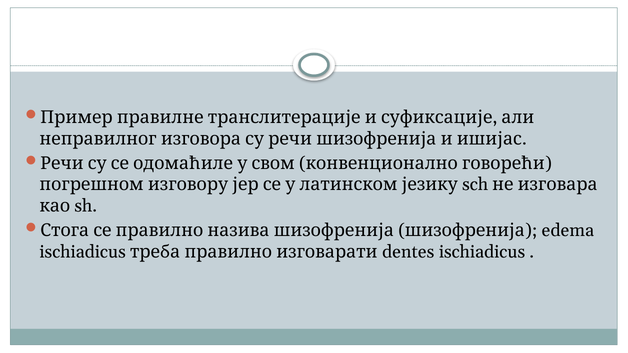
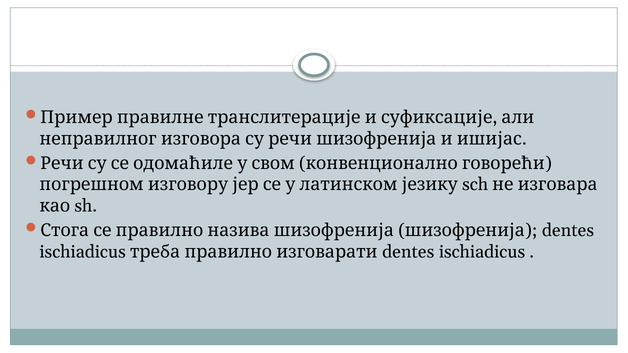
edema at (568, 231): edema -> dentes
